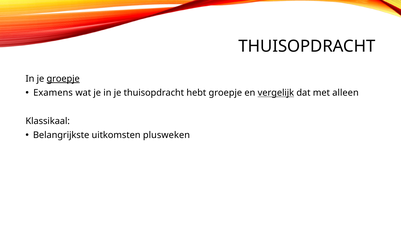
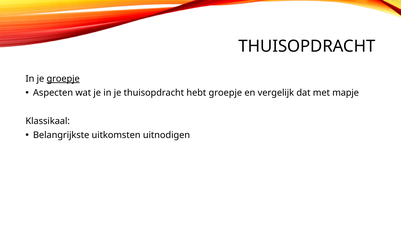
Examens: Examens -> Aspecten
vergelijk underline: present -> none
alleen: alleen -> mapje
plusweken: plusweken -> uitnodigen
